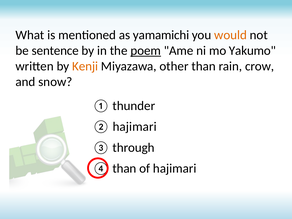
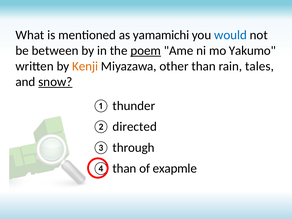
would colour: orange -> blue
sentence: sentence -> between
crow: crow -> tales
snow underline: none -> present
② hajimari: hajimari -> directed
of hajimari: hajimari -> exapmle
